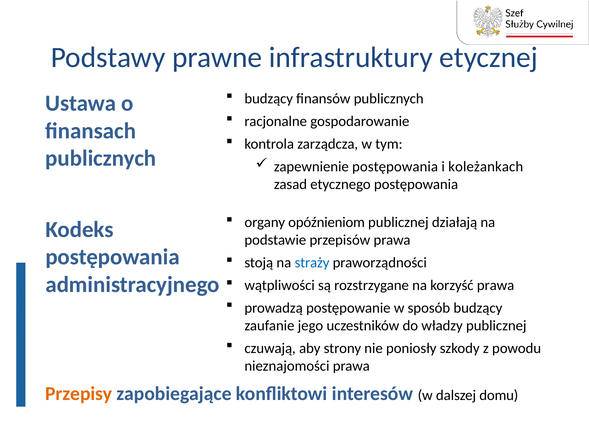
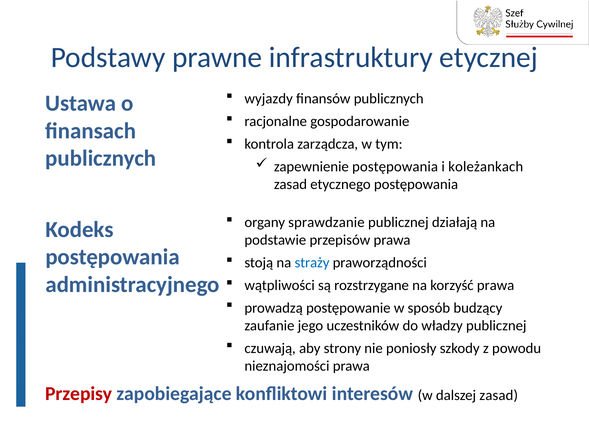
budzący at (269, 99): budzący -> wyjazdy
opóźnieniom: opóźnieniom -> sprawdzanie
Przepisy colour: orange -> red
dalszej domu: domu -> zasad
